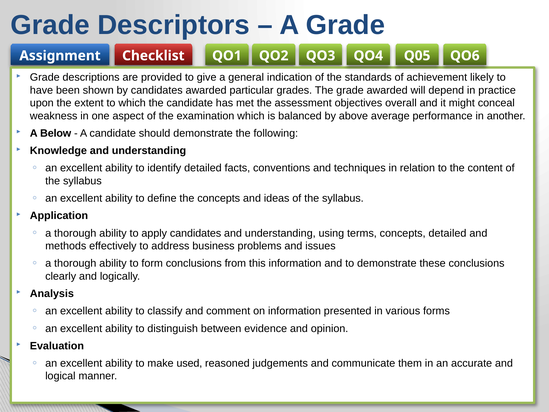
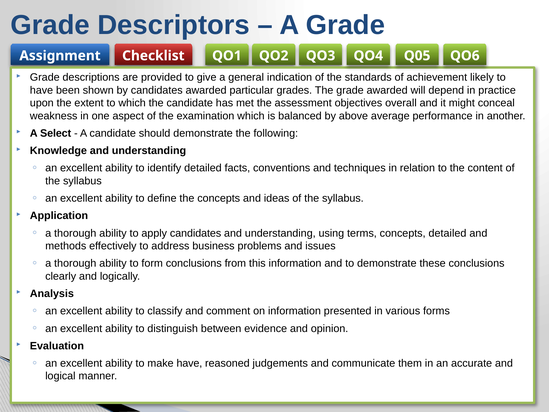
Below: Below -> Select
make used: used -> have
